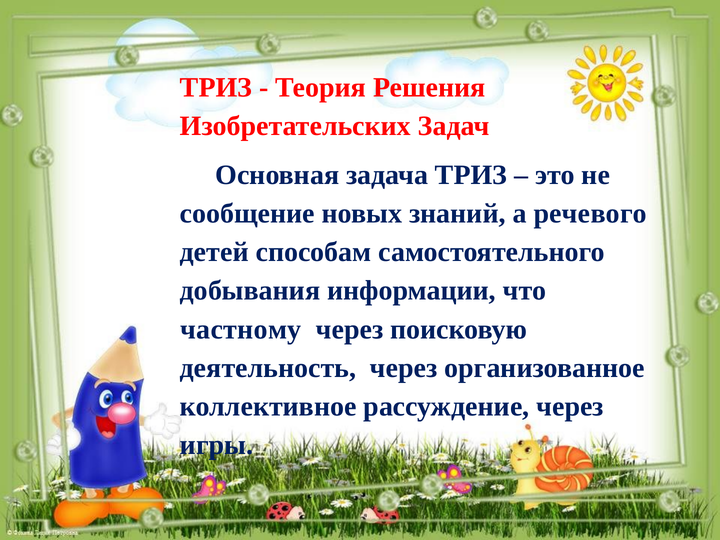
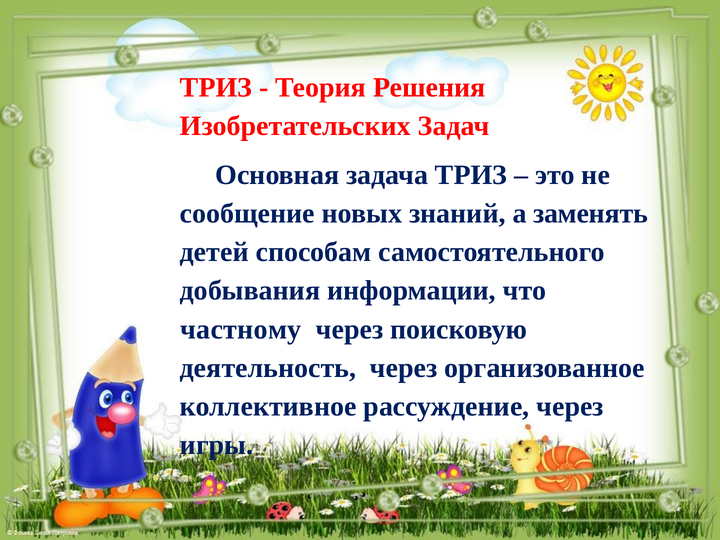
речевого: речевого -> заменять
